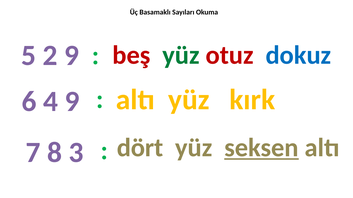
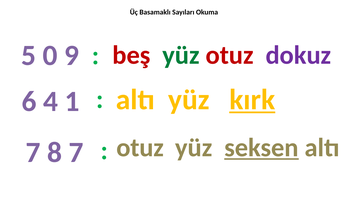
2: 2 -> 0
dokuz colour: blue -> purple
4 9: 9 -> 1
kırk underline: none -> present
8 3: 3 -> 7
dört at (140, 148): dört -> otuz
